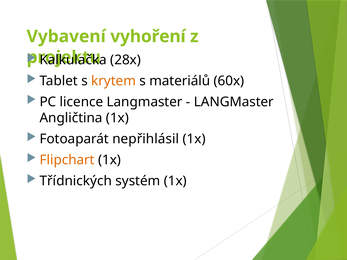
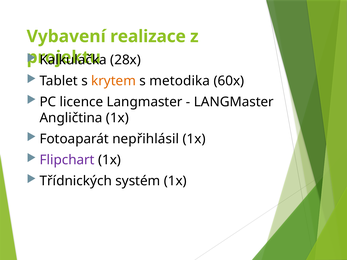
vyhoření: vyhoření -> realizace
materiálů: materiálů -> metodika
Flipchart colour: orange -> purple
